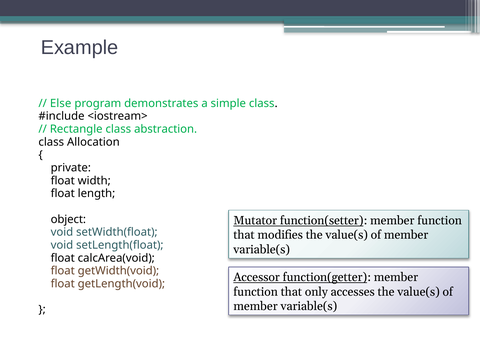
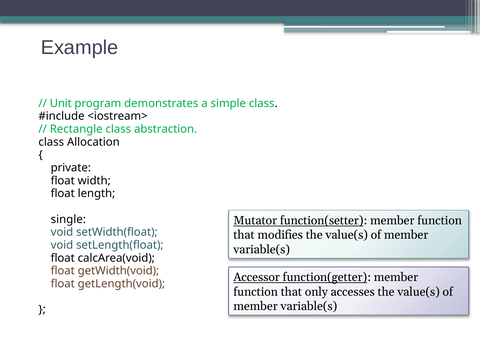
Else: Else -> Unit
object: object -> single
